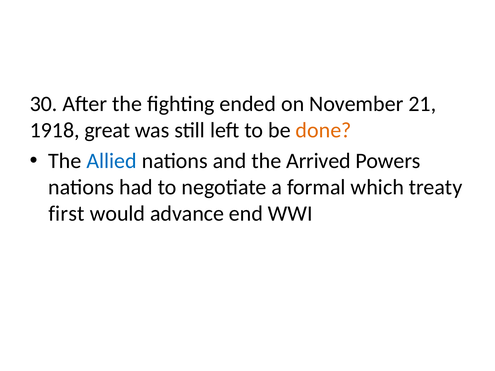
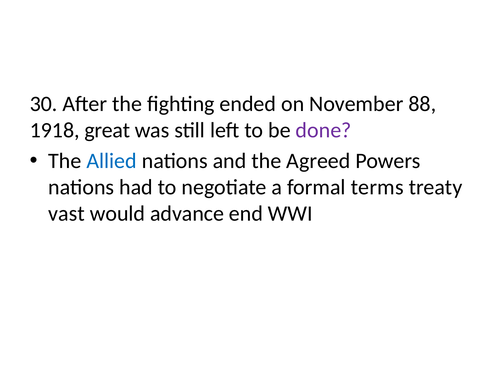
21: 21 -> 88
done colour: orange -> purple
Arrived: Arrived -> Agreed
which: which -> terms
first: first -> vast
